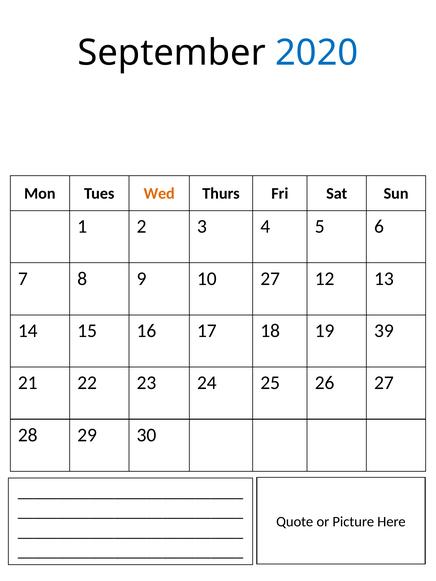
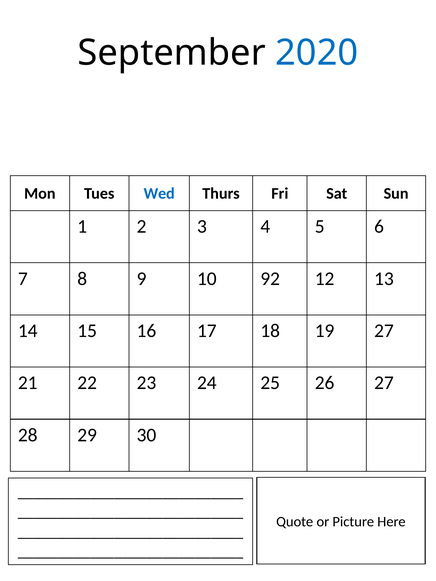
Wed colour: orange -> blue
10 27: 27 -> 92
19 39: 39 -> 27
